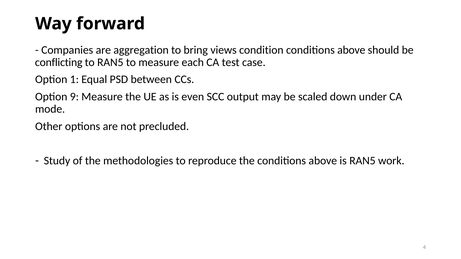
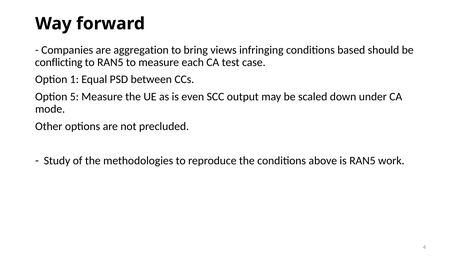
condition: condition -> infringing
above at (351, 50): above -> based
9: 9 -> 5
